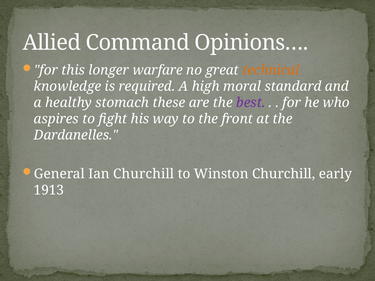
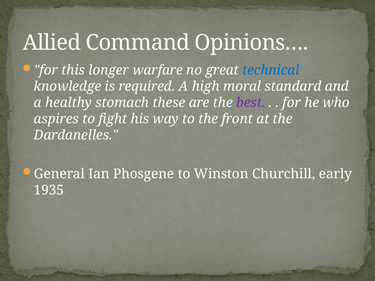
technical colour: orange -> blue
Ian Churchill: Churchill -> Phosgene
1913: 1913 -> 1935
